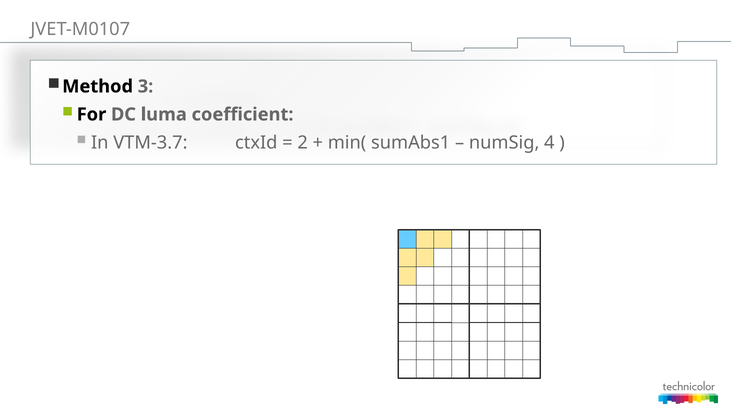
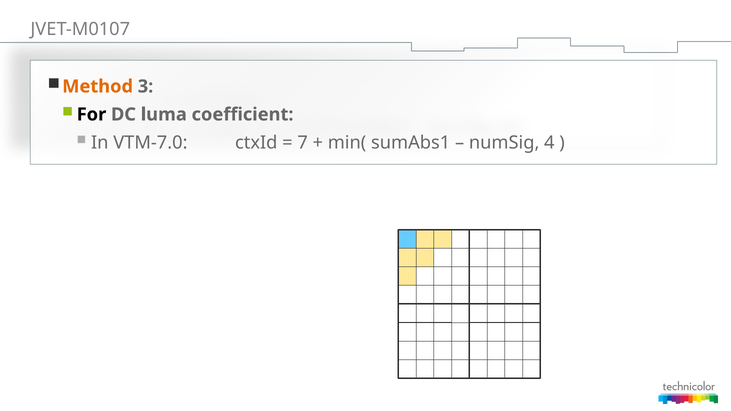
Method colour: black -> orange
VTM-3.7: VTM-3.7 -> VTM-7.0
2: 2 -> 7
